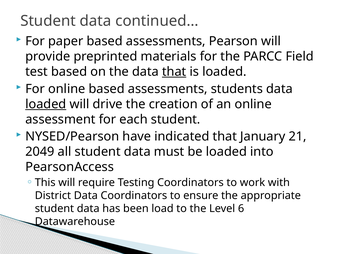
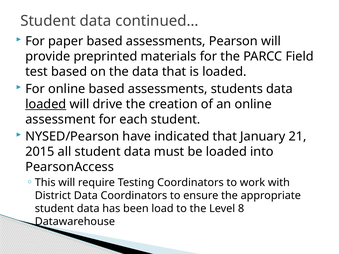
that at (174, 72) underline: present -> none
2049: 2049 -> 2015
6: 6 -> 8
